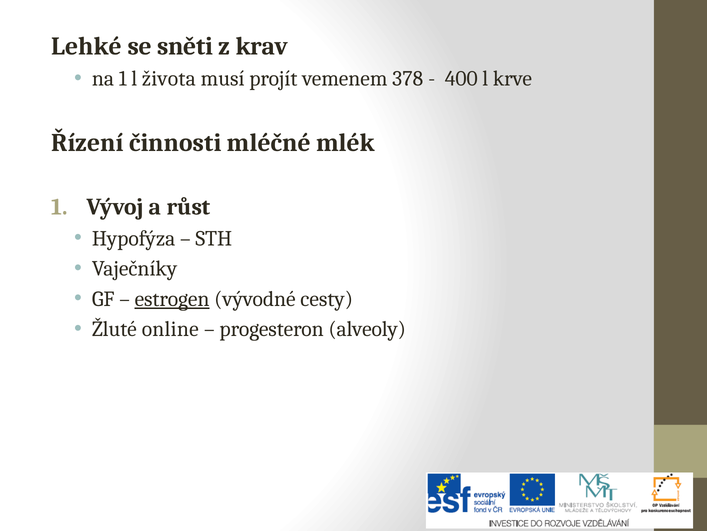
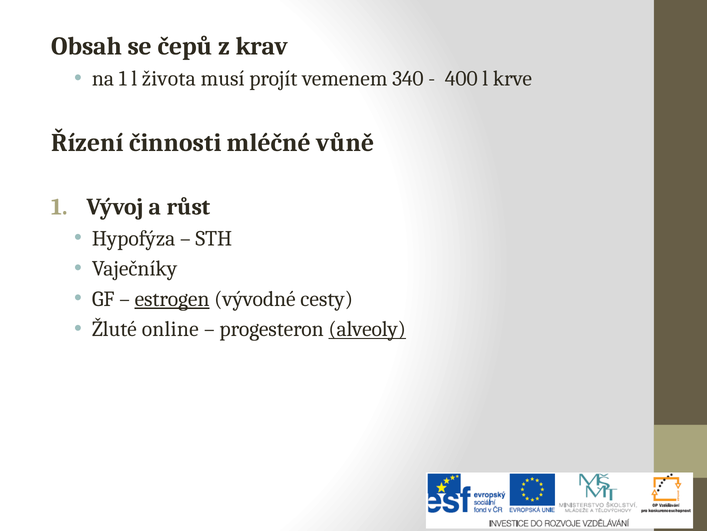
Lehké: Lehké -> Obsah
sněti: sněti -> čepů
378: 378 -> 340
mlék: mlék -> vůně
alveoly underline: none -> present
